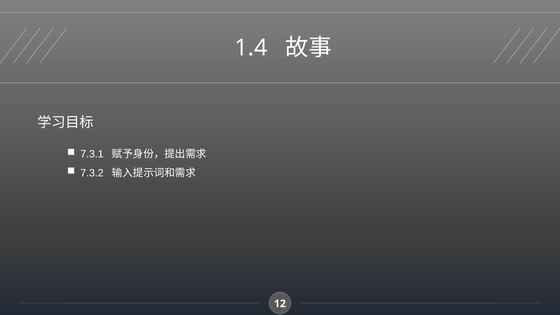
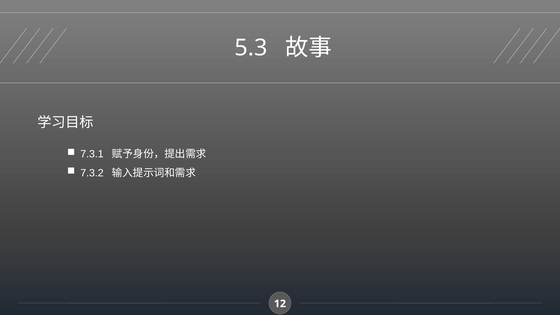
1.4: 1.4 -> 5.3
